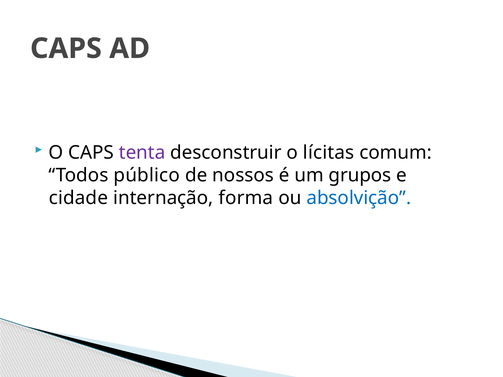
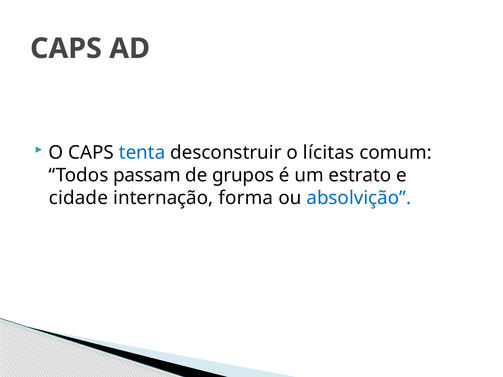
tenta colour: purple -> blue
público: público -> passam
nossos: nossos -> grupos
grupos: grupos -> estrato
